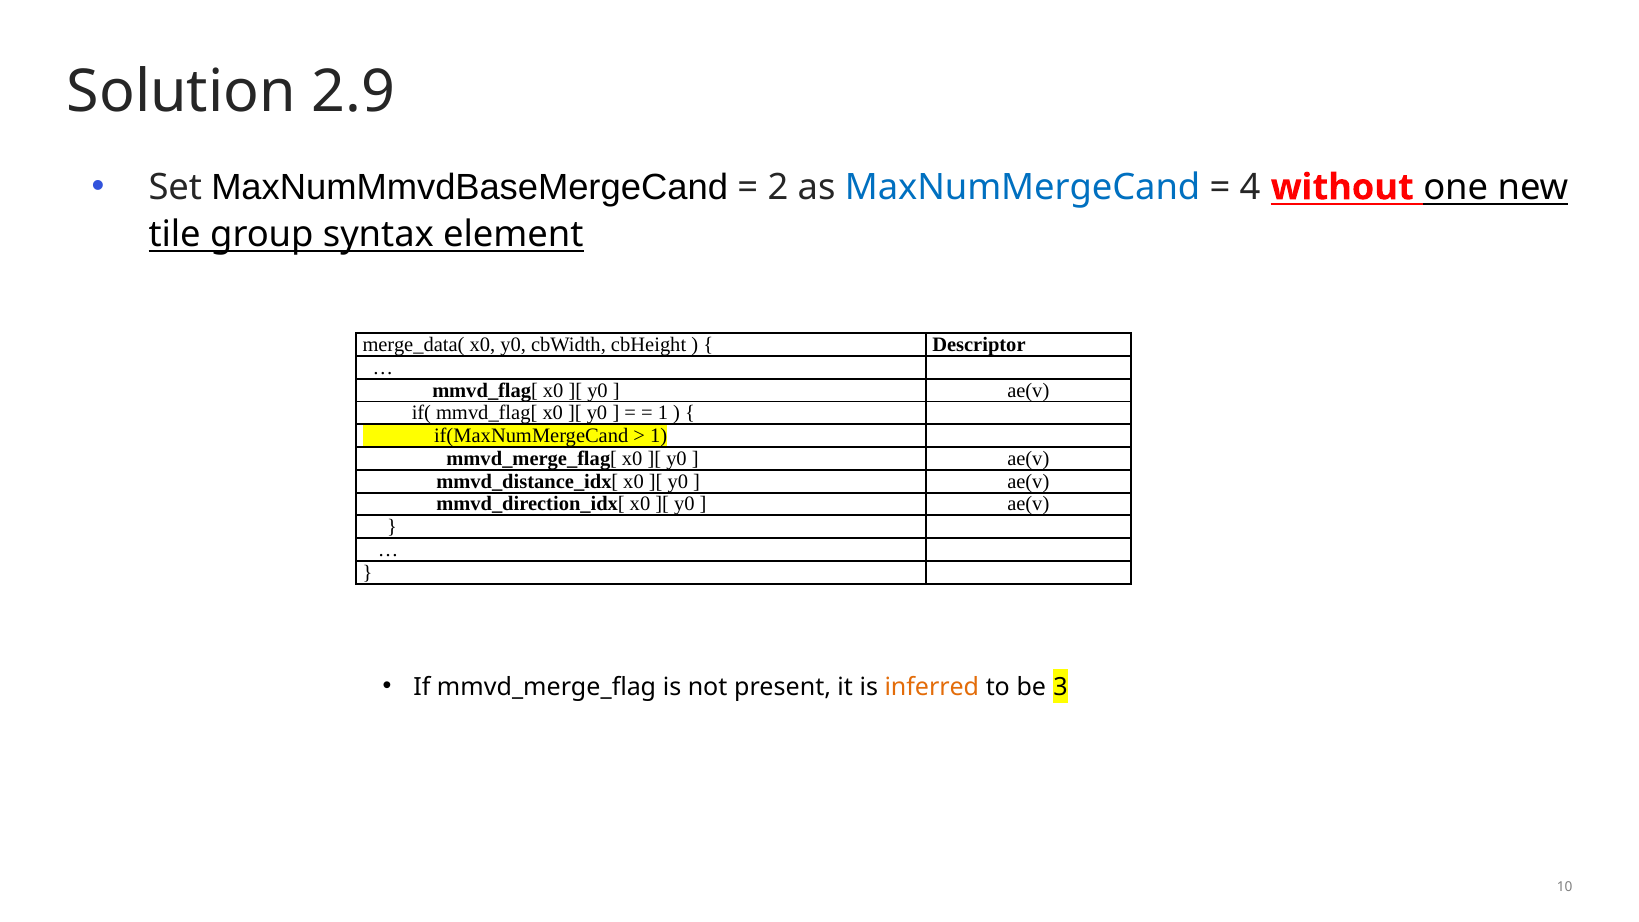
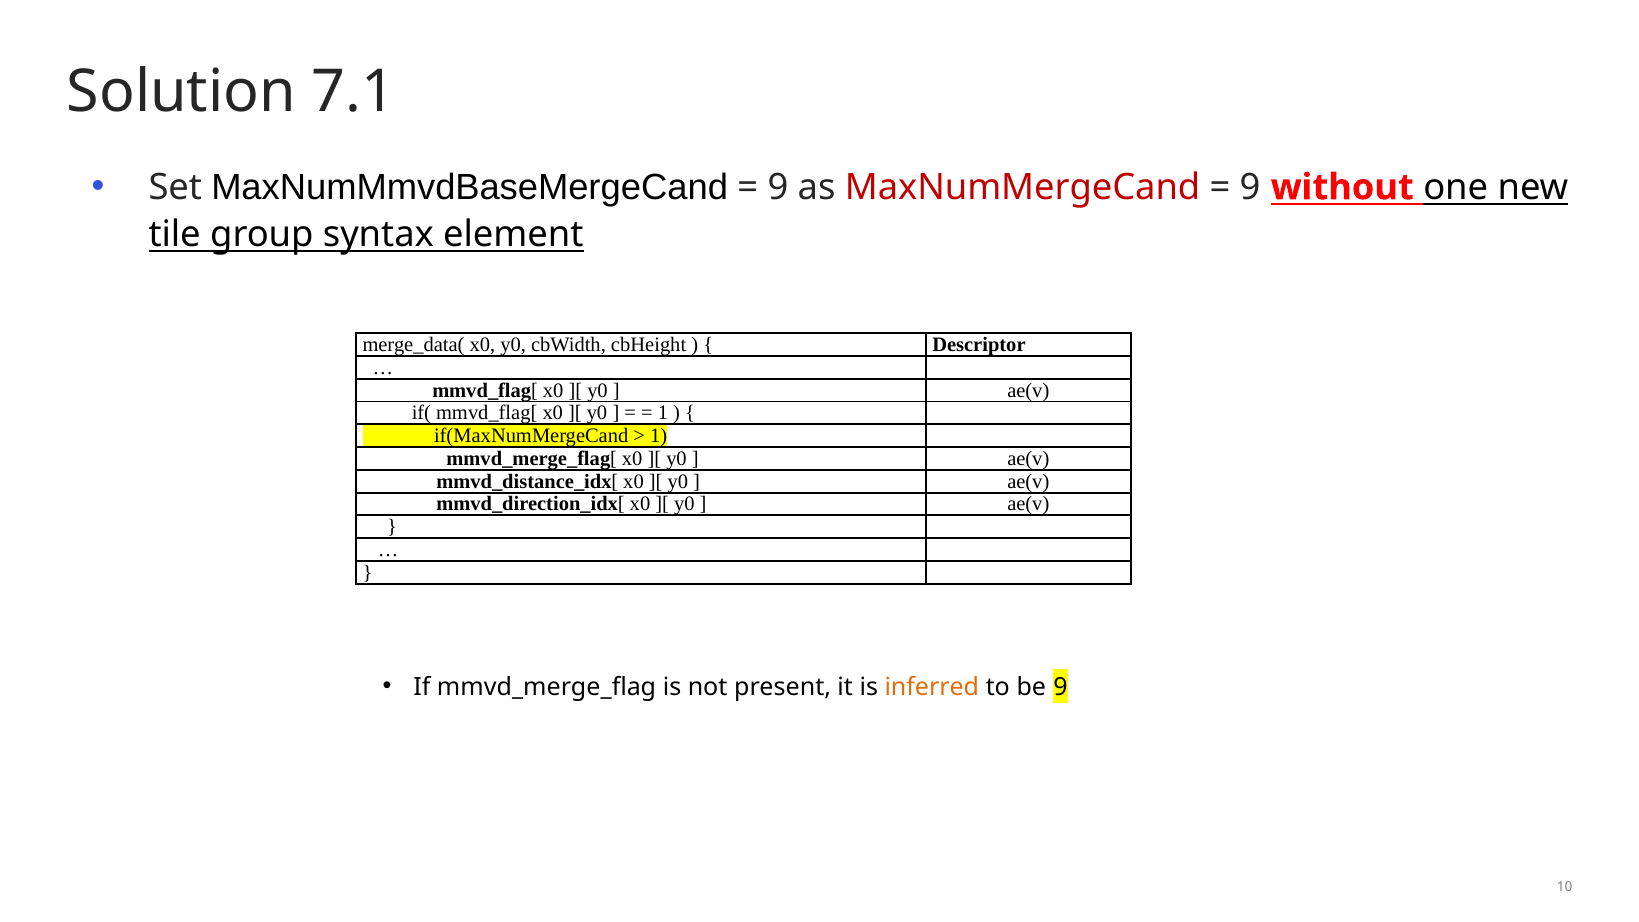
2.9: 2.9 -> 7.1
2 at (778, 187): 2 -> 9
MaxNumMergeCand colour: blue -> red
4 at (1250, 187): 4 -> 9
be 3: 3 -> 9
